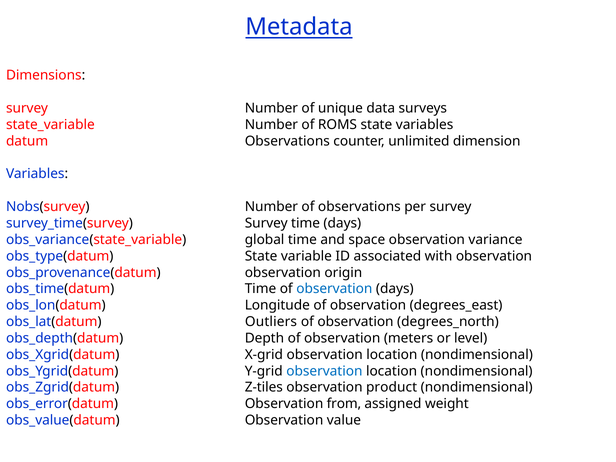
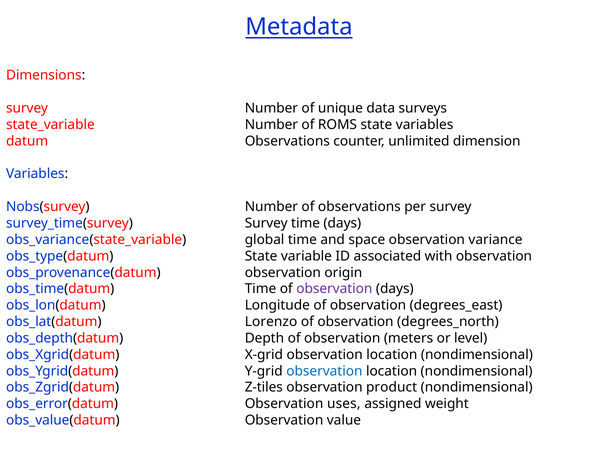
observation at (334, 289) colour: blue -> purple
Outliers: Outliers -> Lorenzo
from: from -> uses
